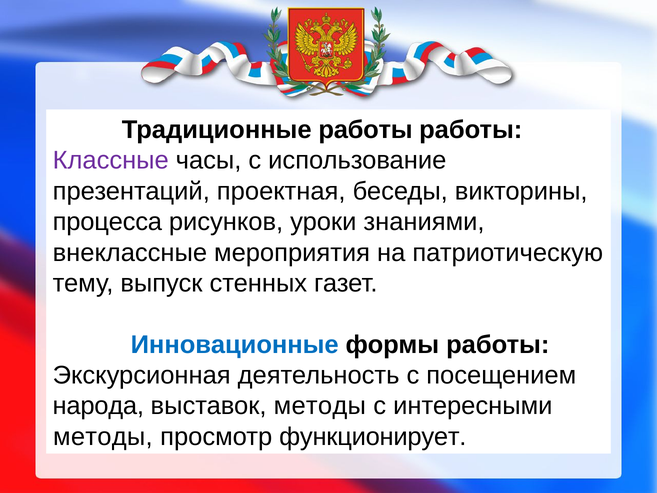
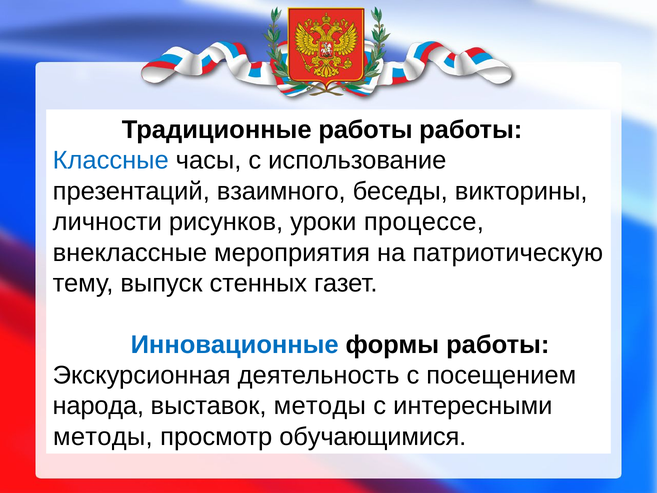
Классные colour: purple -> blue
проектная: проектная -> взаимного
процесса: процесса -> личности
знаниями: знаниями -> процессе
функционирует: функционирует -> обучающимися
